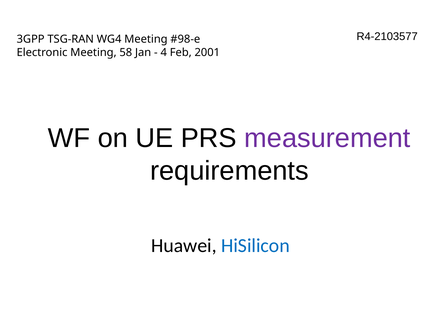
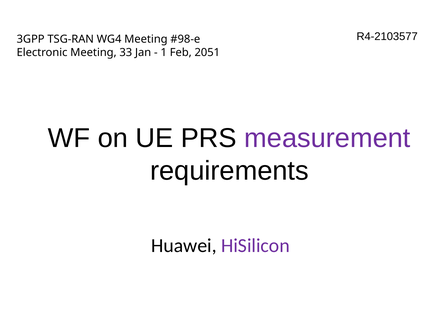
58: 58 -> 33
4: 4 -> 1
2001: 2001 -> 2051
HiSilicon colour: blue -> purple
